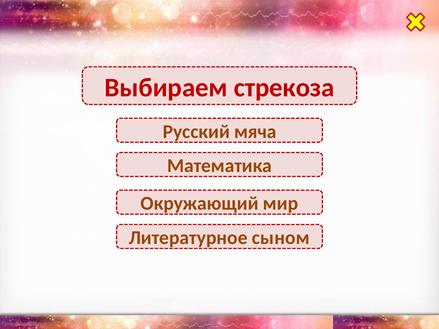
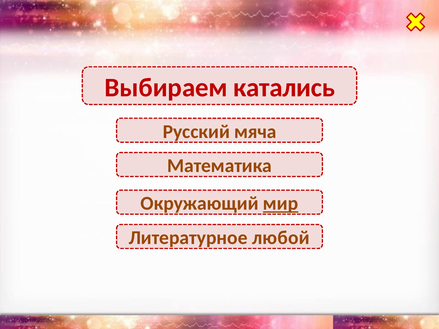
стрекоза: стрекоза -> катались
мир underline: none -> present
сыном: сыном -> любой
